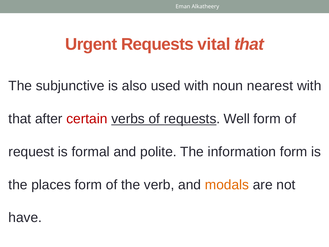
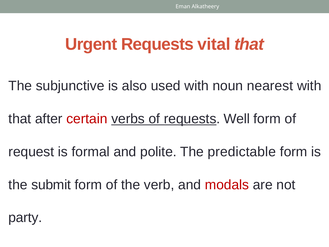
information: information -> predictable
places: places -> submit
modals colour: orange -> red
have: have -> party
